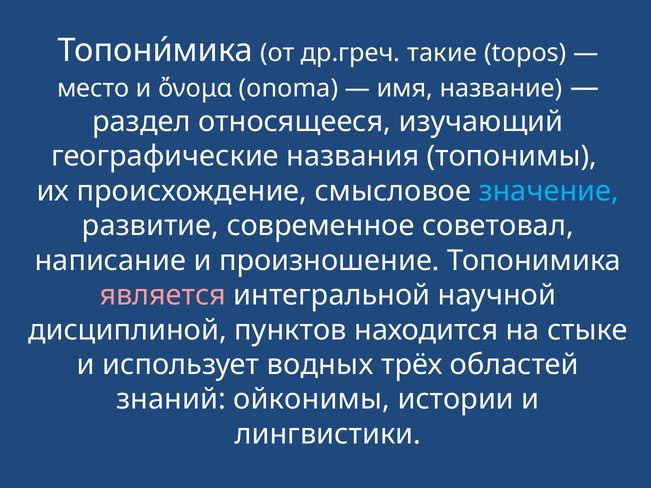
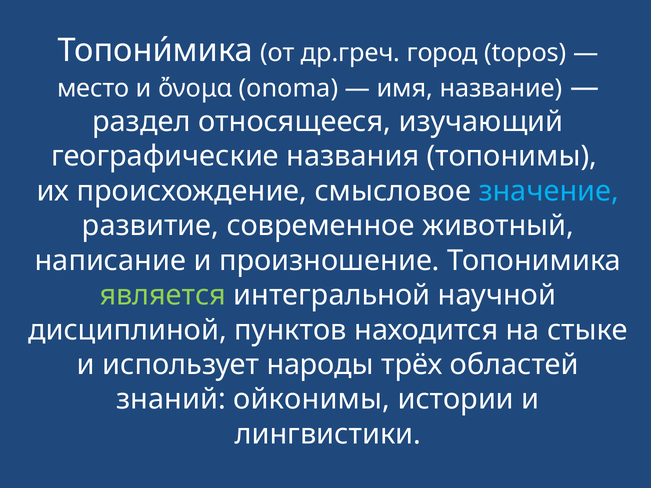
такие: такие -> город
советовал: советовал -> животный
является colour: pink -> light green
водных: водных -> народы
